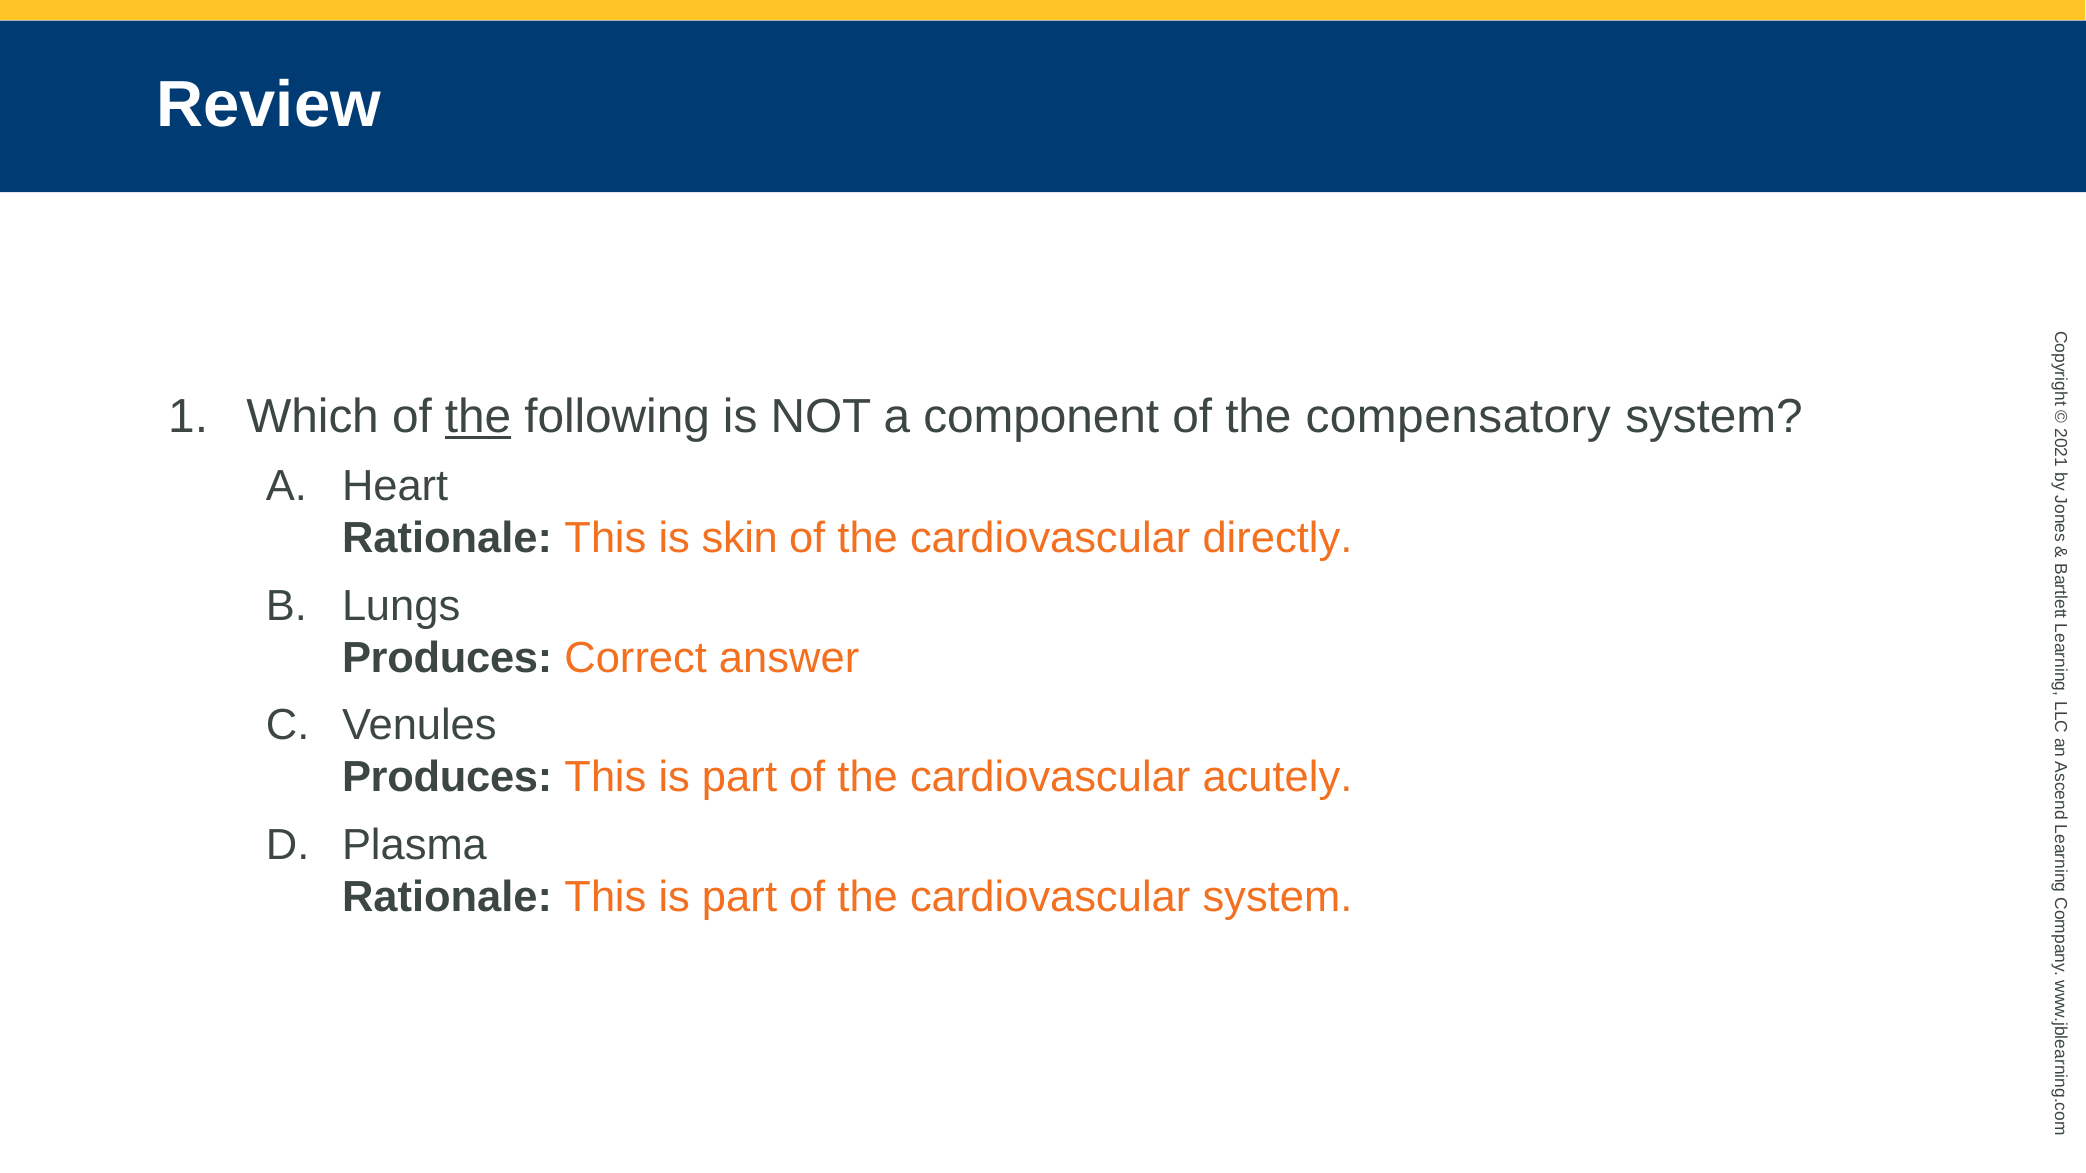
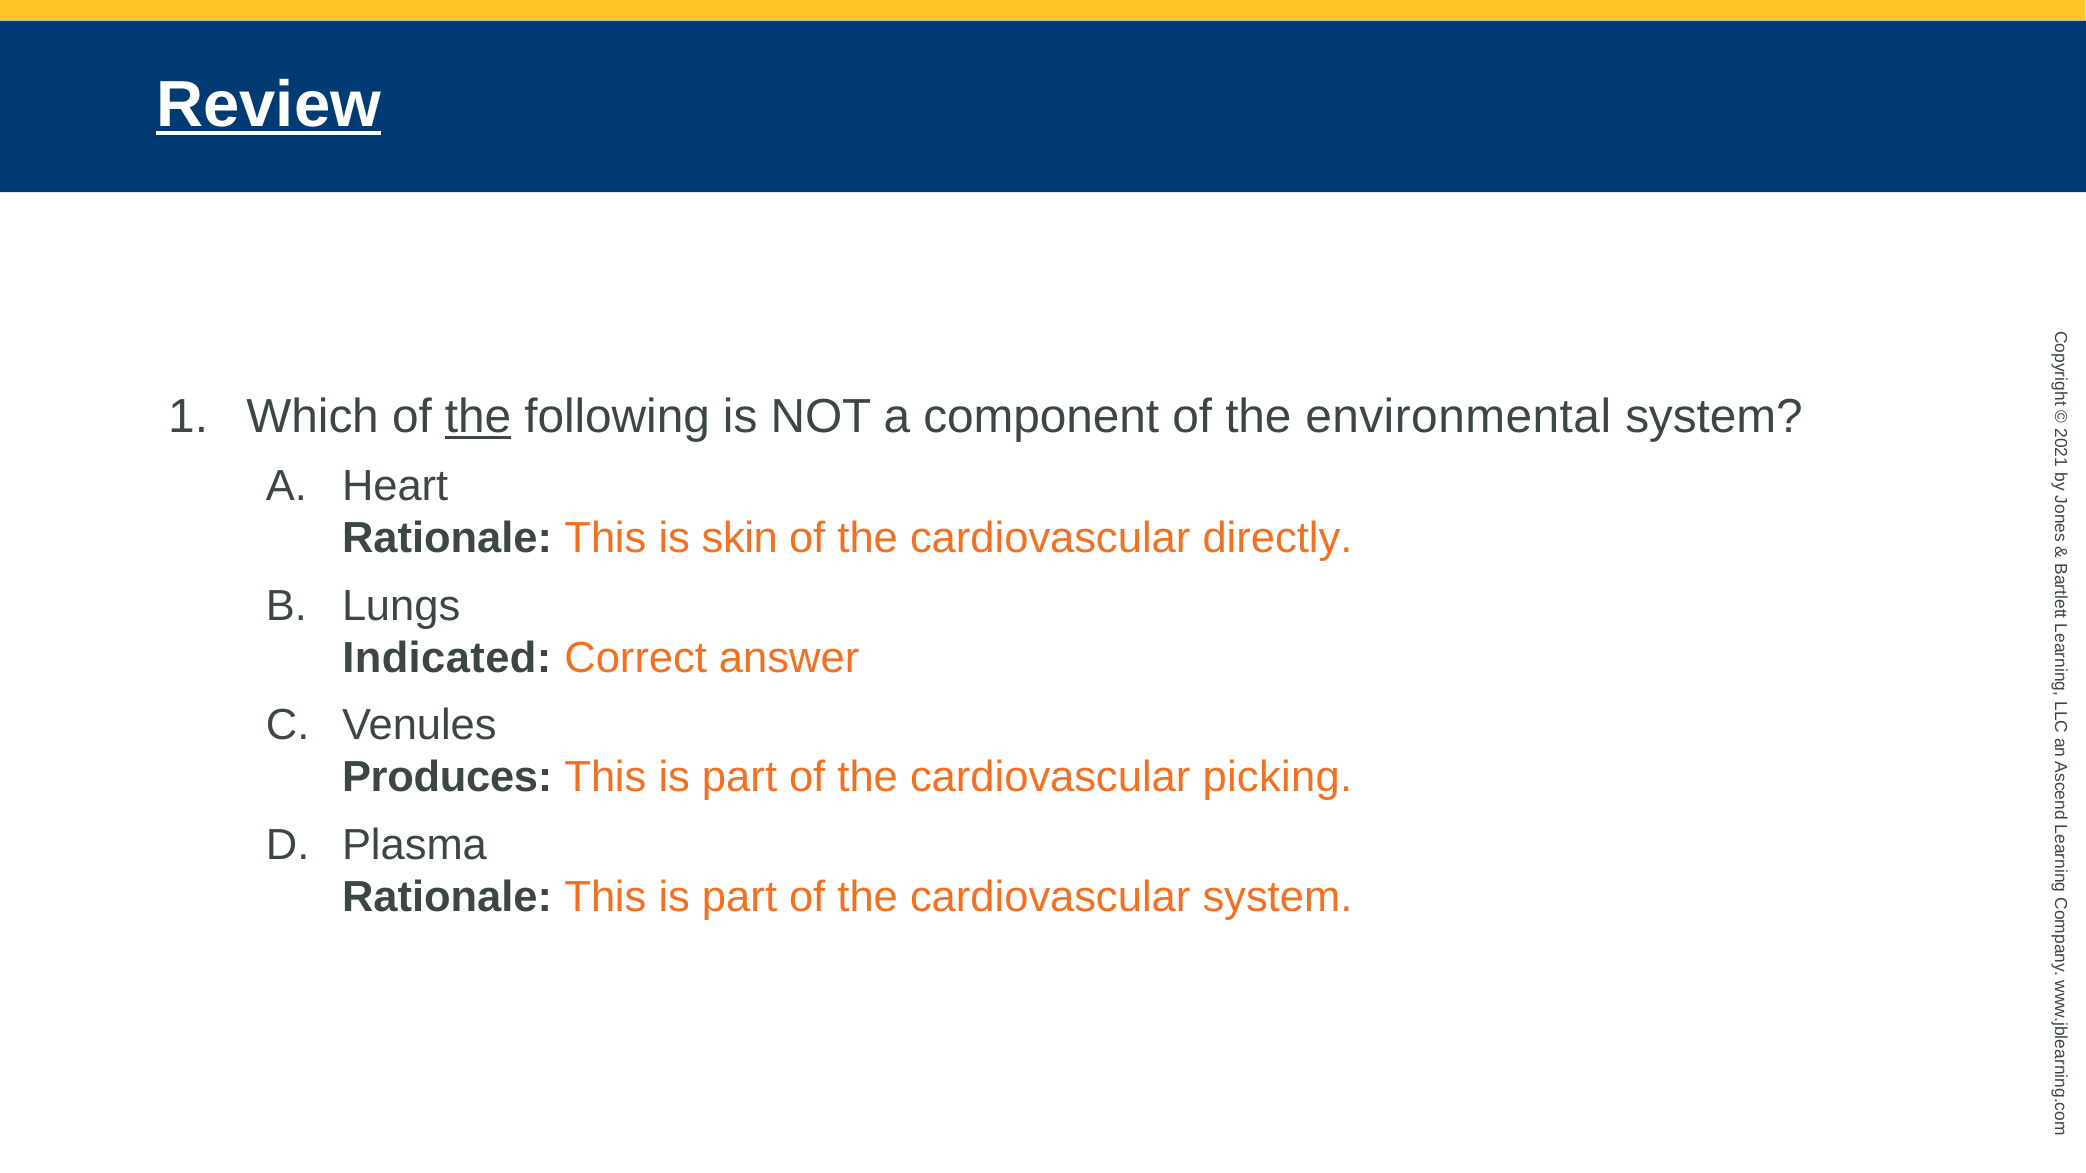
Review underline: none -> present
compensatory: compensatory -> environmental
Produces at (447, 658): Produces -> Indicated
acutely: acutely -> picking
